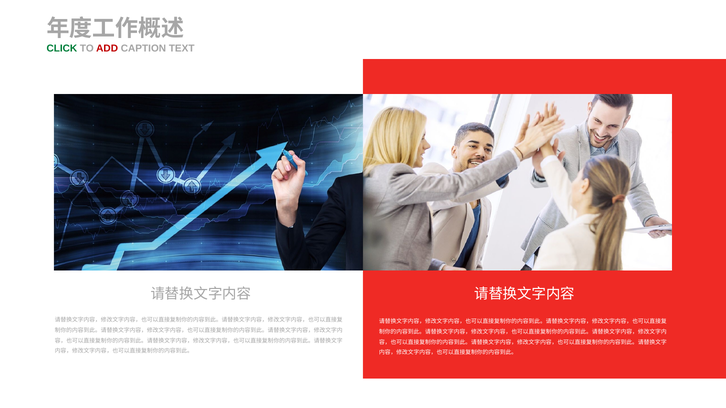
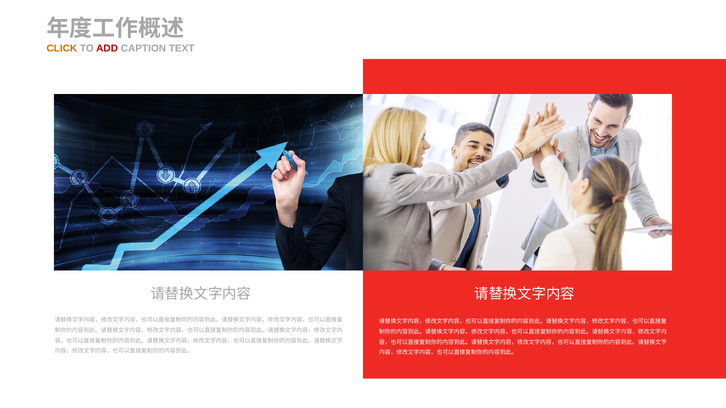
CLICK colour: green -> orange
